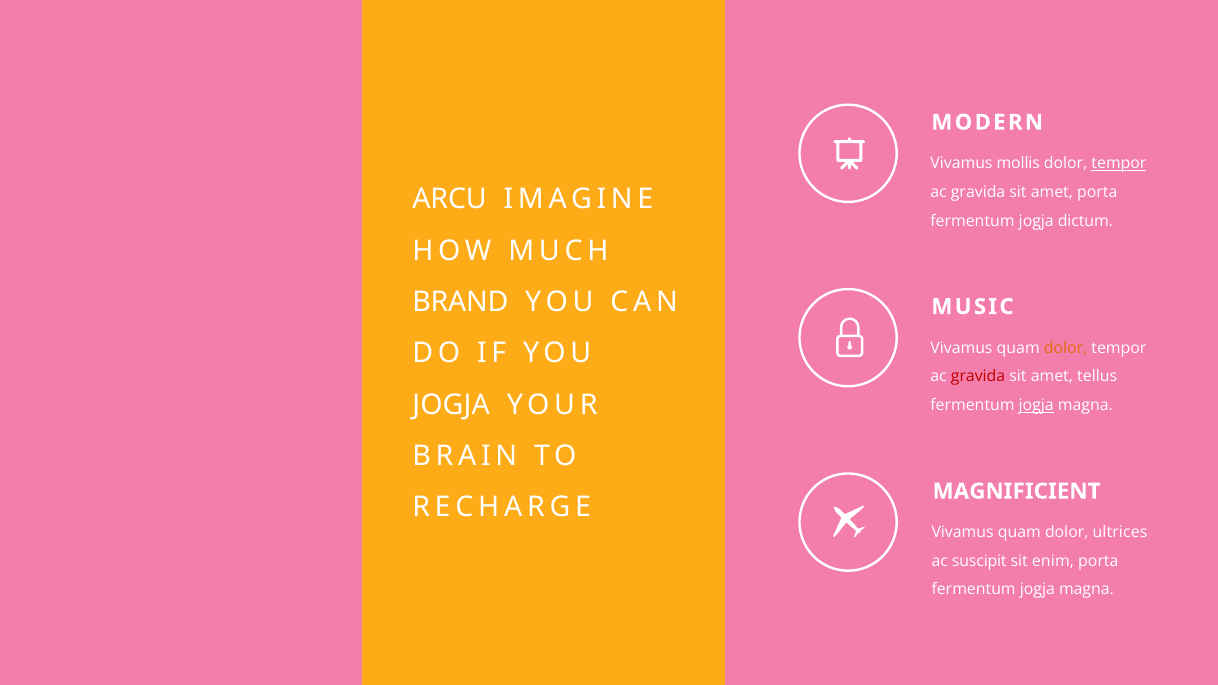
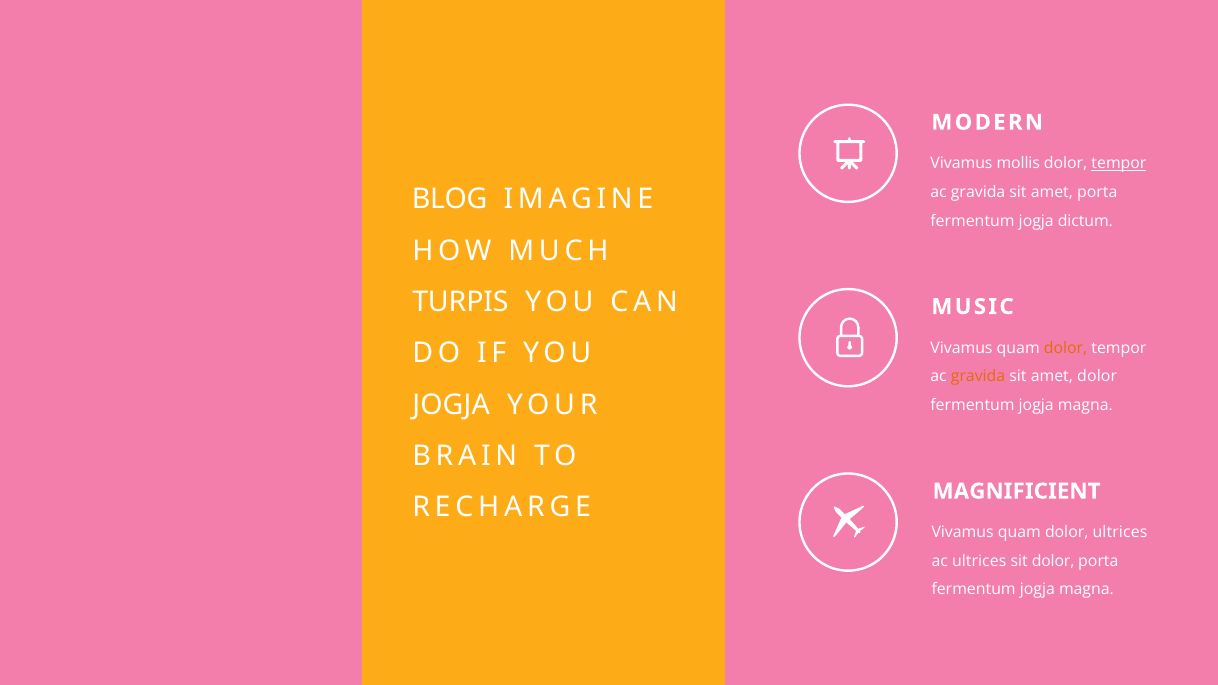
ARCU: ARCU -> BLOG
BRAND: BRAND -> TURPIS
gravida at (978, 377) colour: red -> orange
amet tellus: tellus -> dolor
jogja at (1036, 405) underline: present -> none
ac suscipit: suscipit -> ultrices
sit enim: enim -> dolor
